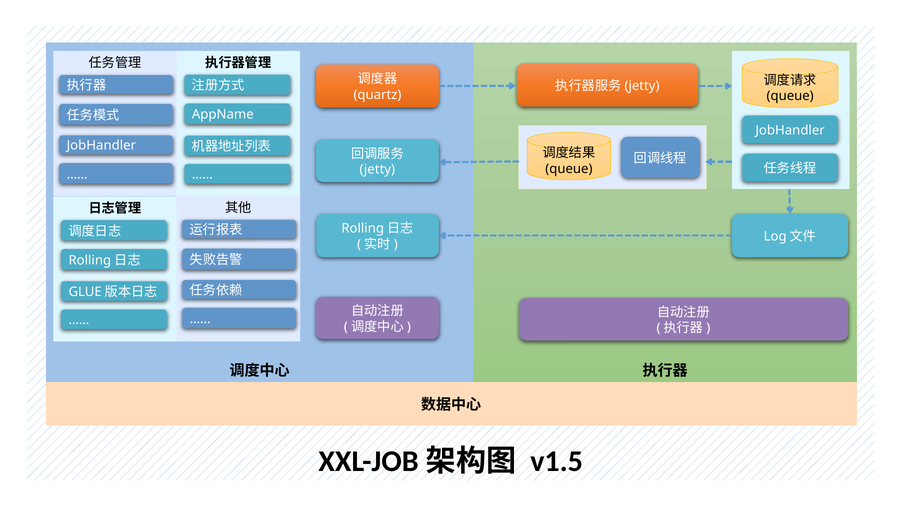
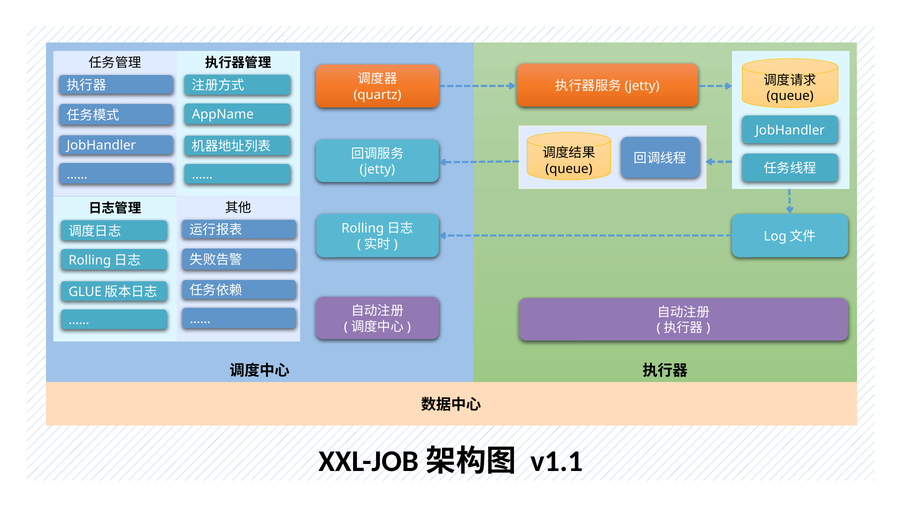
v1.5: v1.5 -> v1.1
